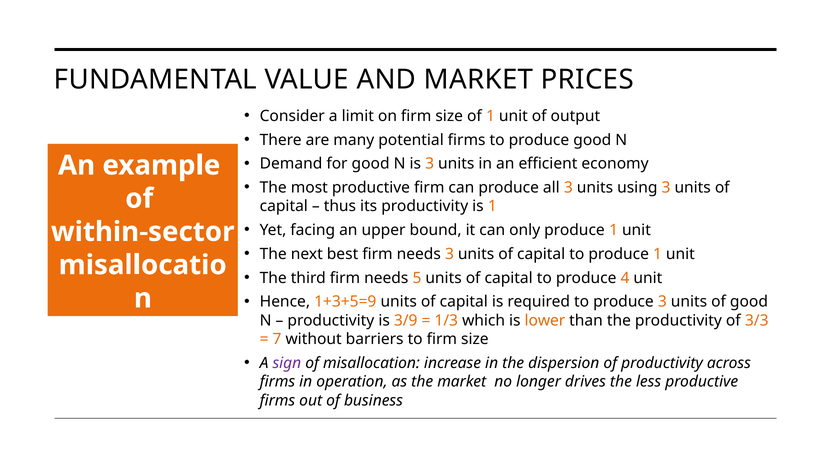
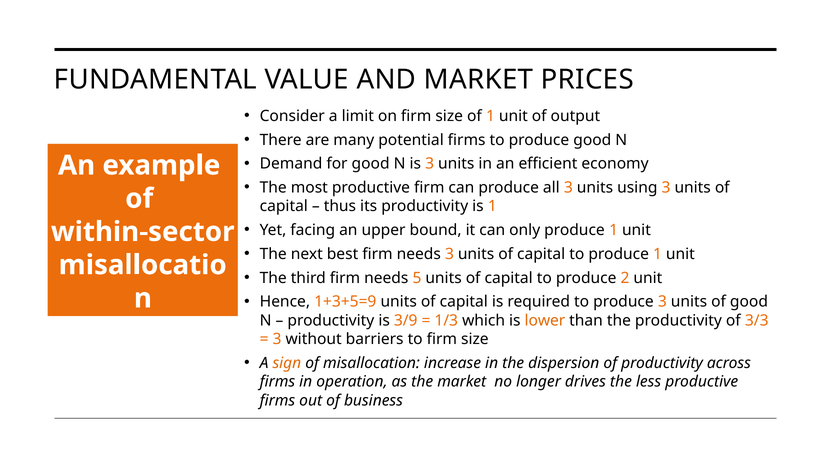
4: 4 -> 2
7 at (277, 339): 7 -> 3
sign colour: purple -> orange
